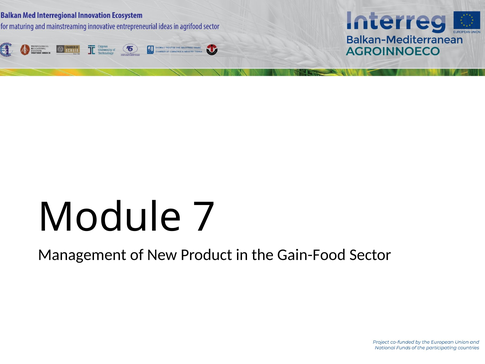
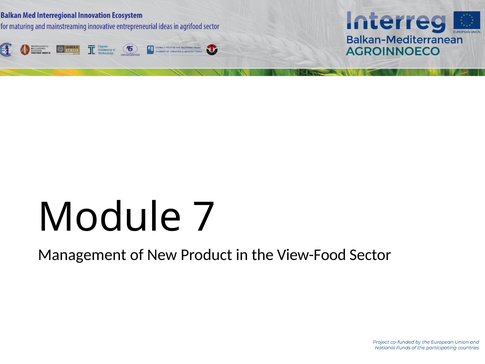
Gain-Food: Gain-Food -> View-Food
